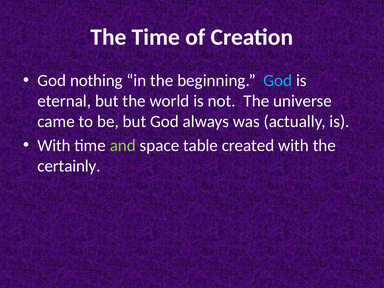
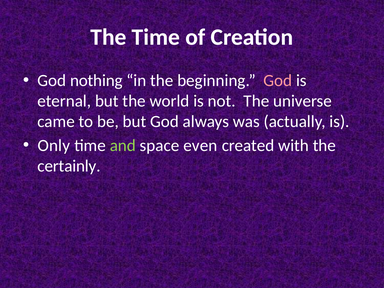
God at (278, 81) colour: light blue -> pink
With at (54, 145): With -> Only
table: table -> even
